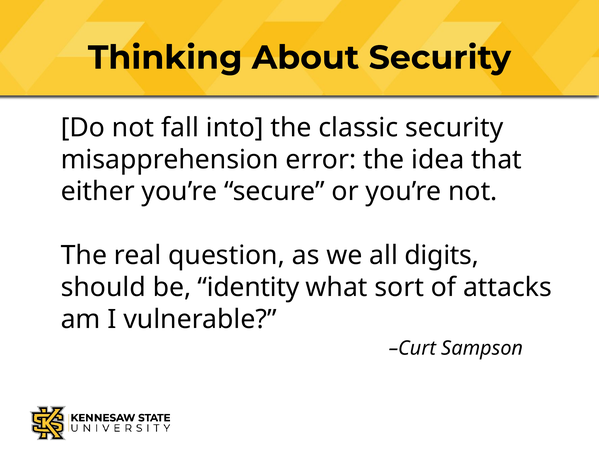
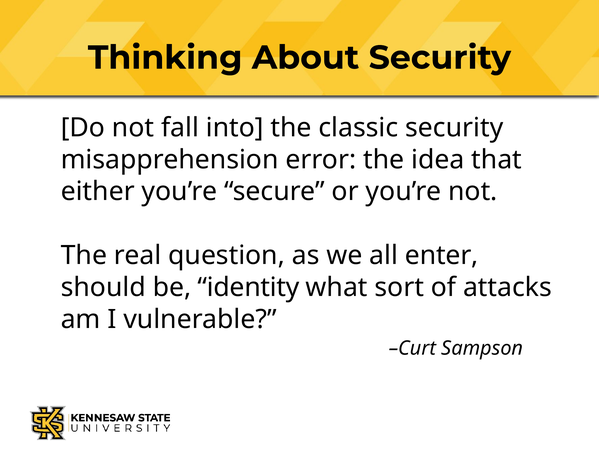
digits: digits -> enter
